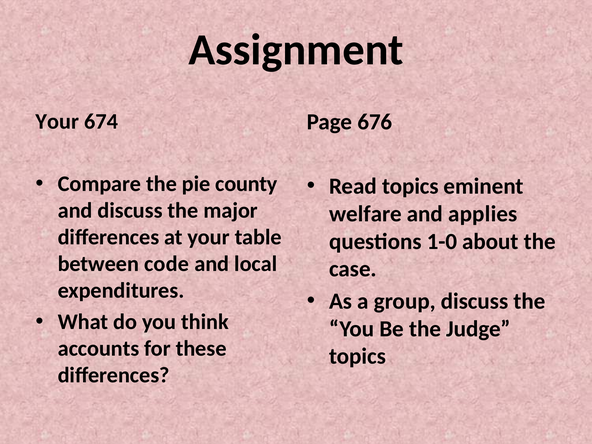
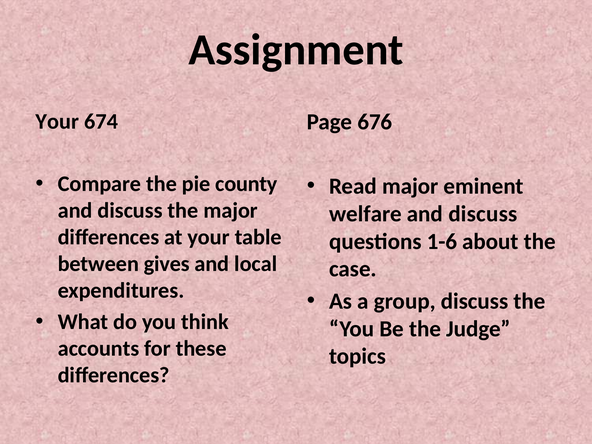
Read topics: topics -> major
applies at (483, 214): applies -> discuss
1-0: 1-0 -> 1-6
code: code -> gives
